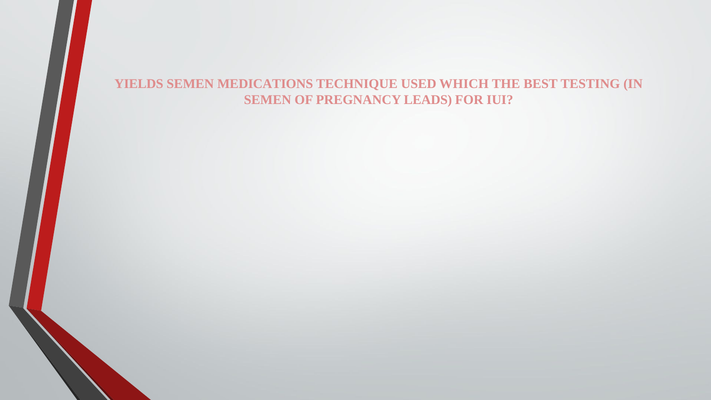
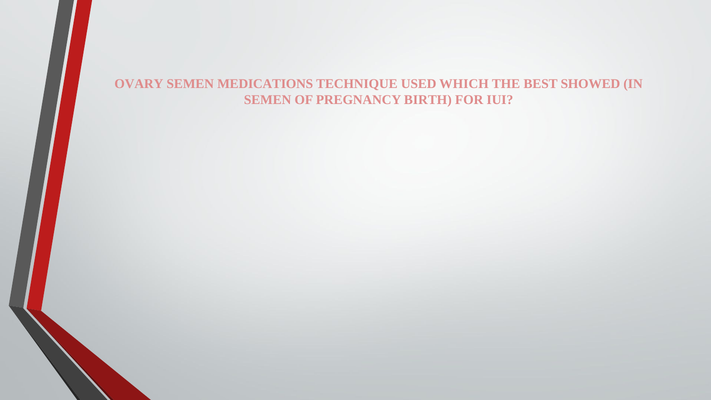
YIELDS: YIELDS -> OVARY
TESTING: TESTING -> SHOWED
LEADS: LEADS -> BIRTH
